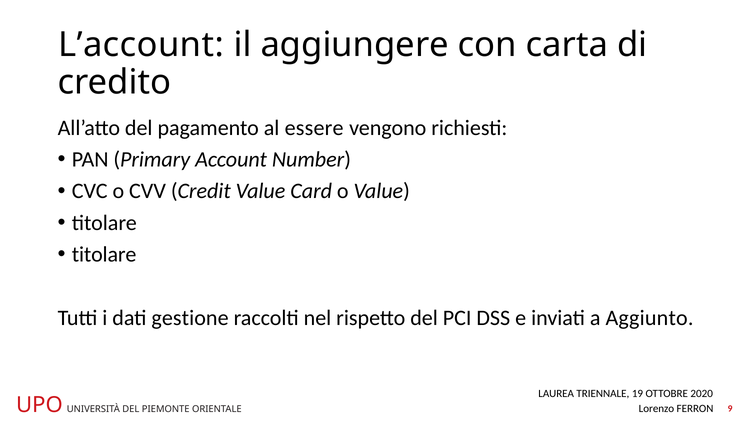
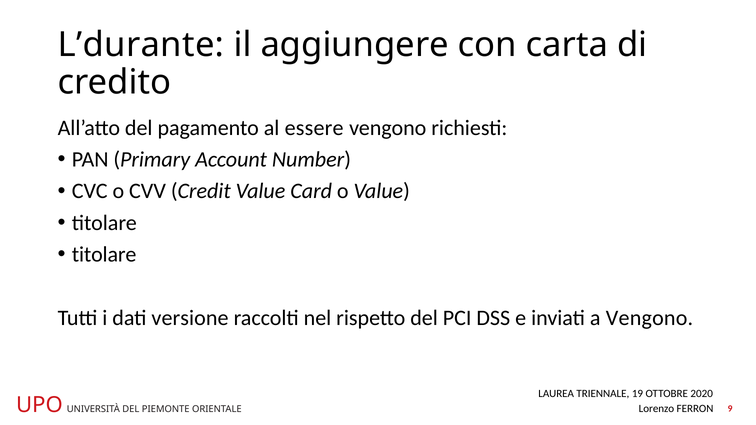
L’account: L’account -> L’durante
gestione: gestione -> versione
a Aggiunto: Aggiunto -> Vengono
